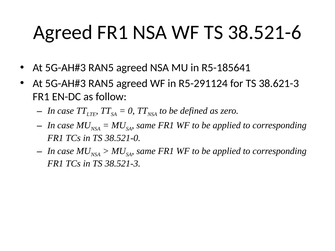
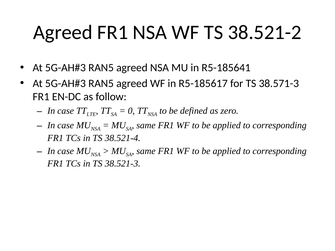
38.521-6: 38.521-6 -> 38.521-2
R5-291124: R5-291124 -> R5-185617
38.621-3: 38.621-3 -> 38.571-3
38.521-0: 38.521-0 -> 38.521-4
